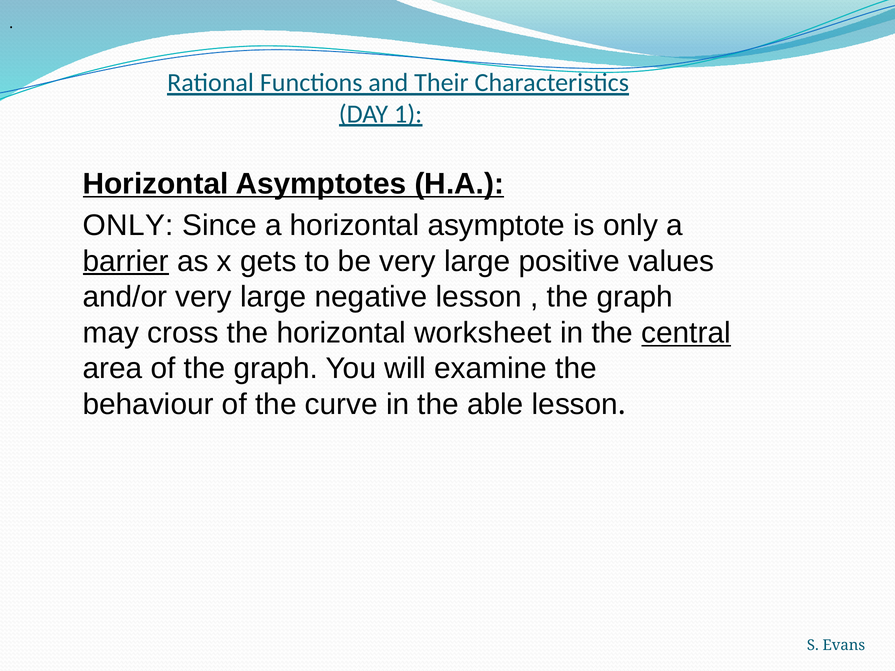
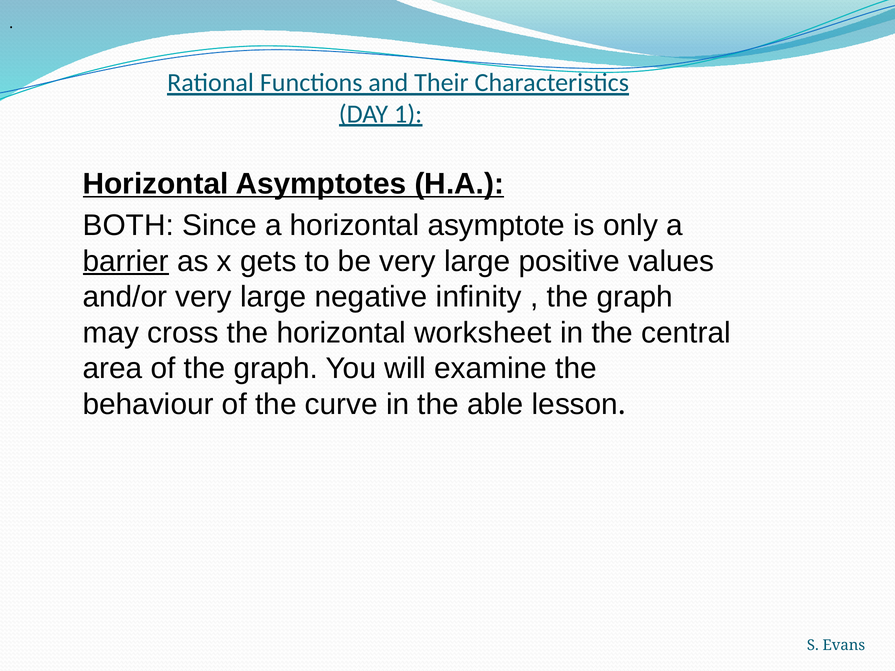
ONLY at (128, 226): ONLY -> BOTH
negative lesson: lesson -> infinity
central underline: present -> none
